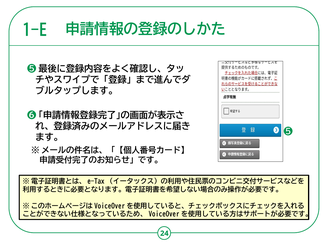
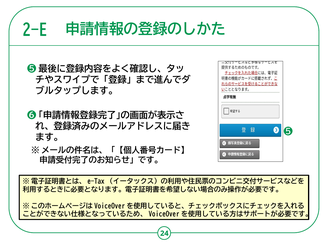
1-E: 1-E -> 2-E
